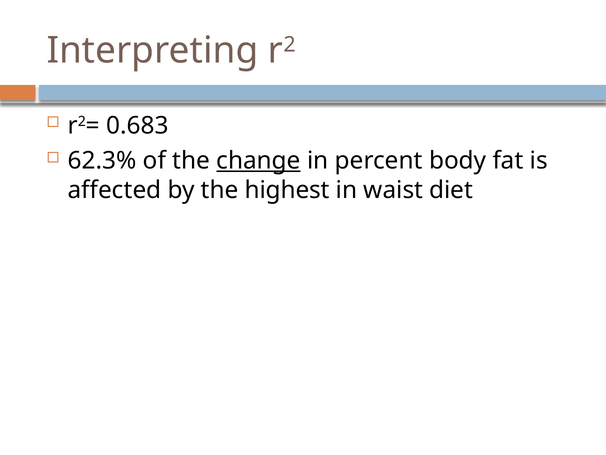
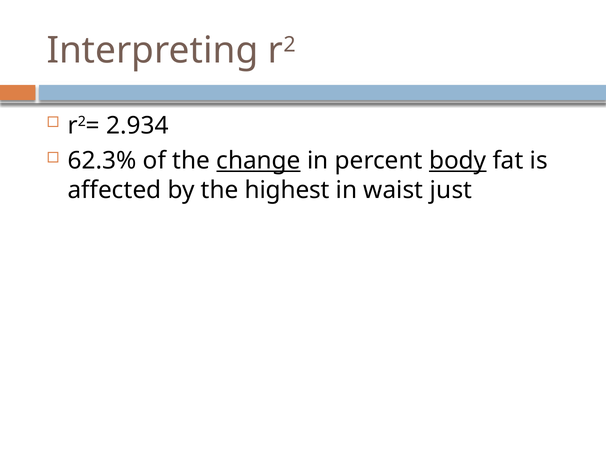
0.683: 0.683 -> 2.934
body underline: none -> present
diet: diet -> just
